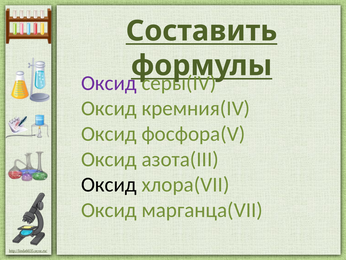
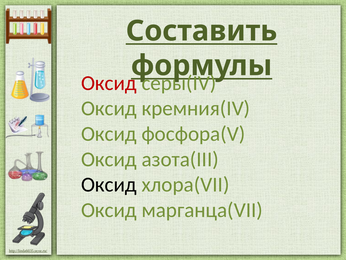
Оксид at (109, 83) colour: purple -> red
